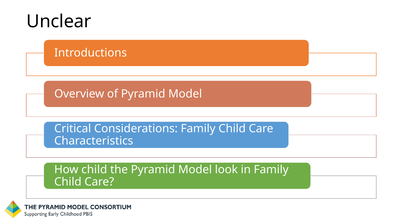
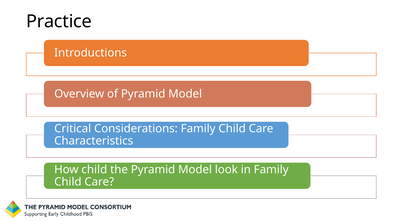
Unclear: Unclear -> Practice
